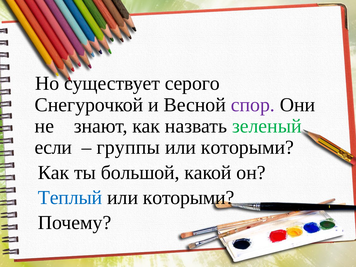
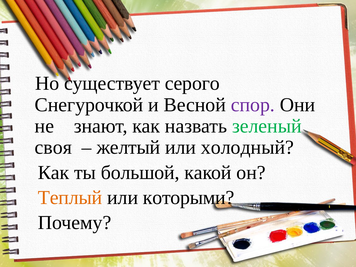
если: если -> своя
группы: группы -> желтый
которыми at (247, 147): которыми -> холодный
Теплый colour: blue -> orange
